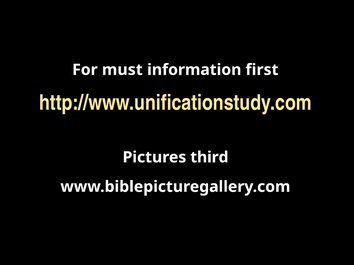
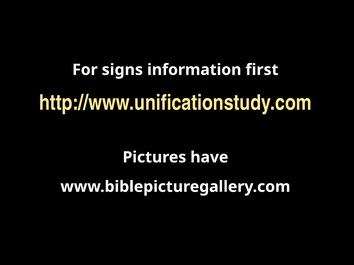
must: must -> signs
third: third -> have
